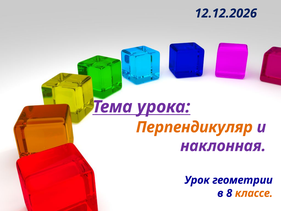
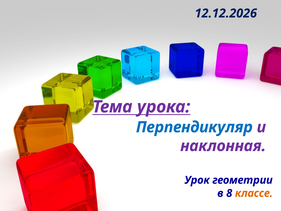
Перпендикуляр colour: orange -> blue
